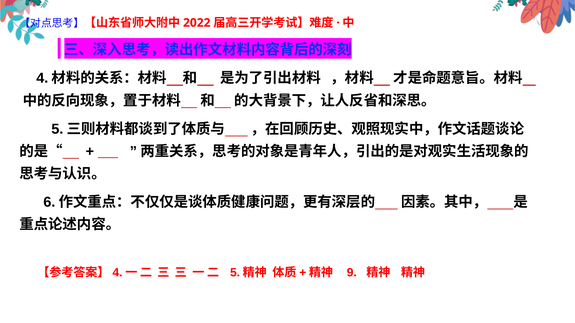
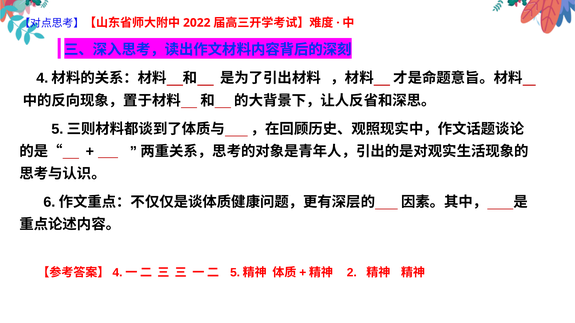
9: 9 -> 2
